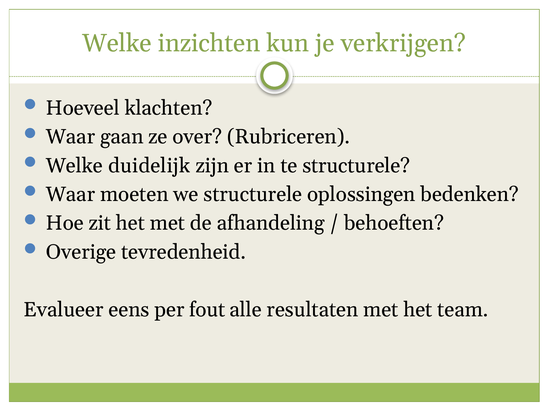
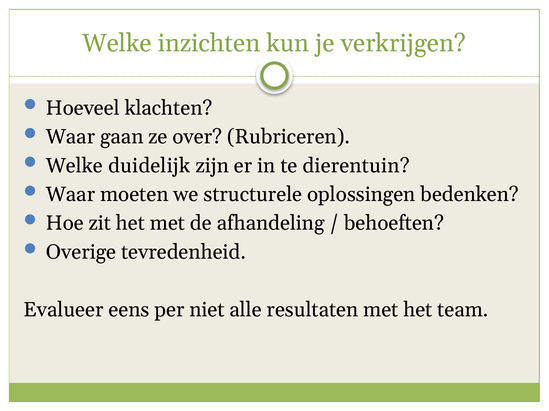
te structurele: structurele -> dierentuin
fout: fout -> niet
